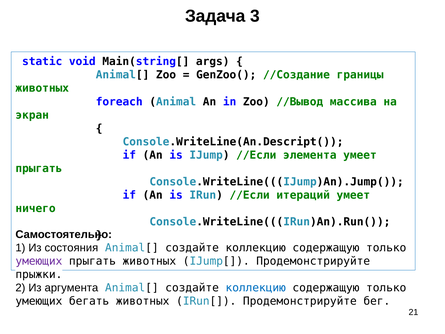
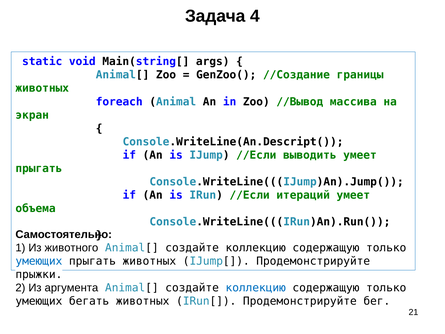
3: 3 -> 4
элемента: элемента -> выводить
ничего: ничего -> объема
состояния: состояния -> животного
умеющих at (39, 261) colour: purple -> blue
